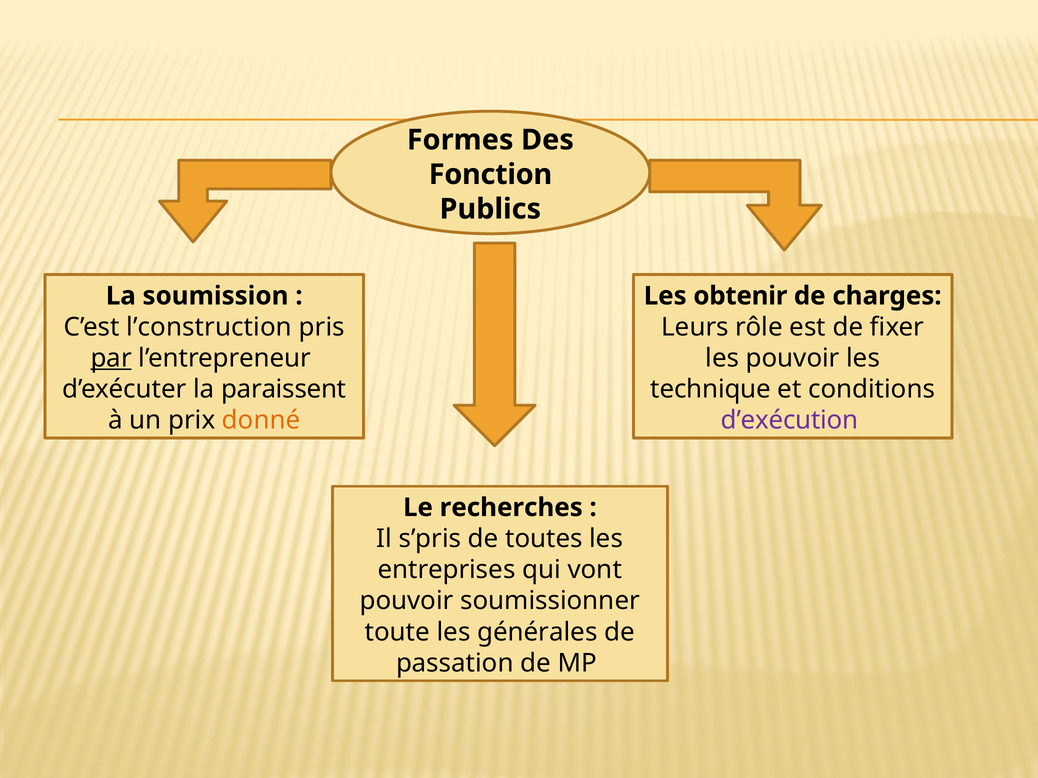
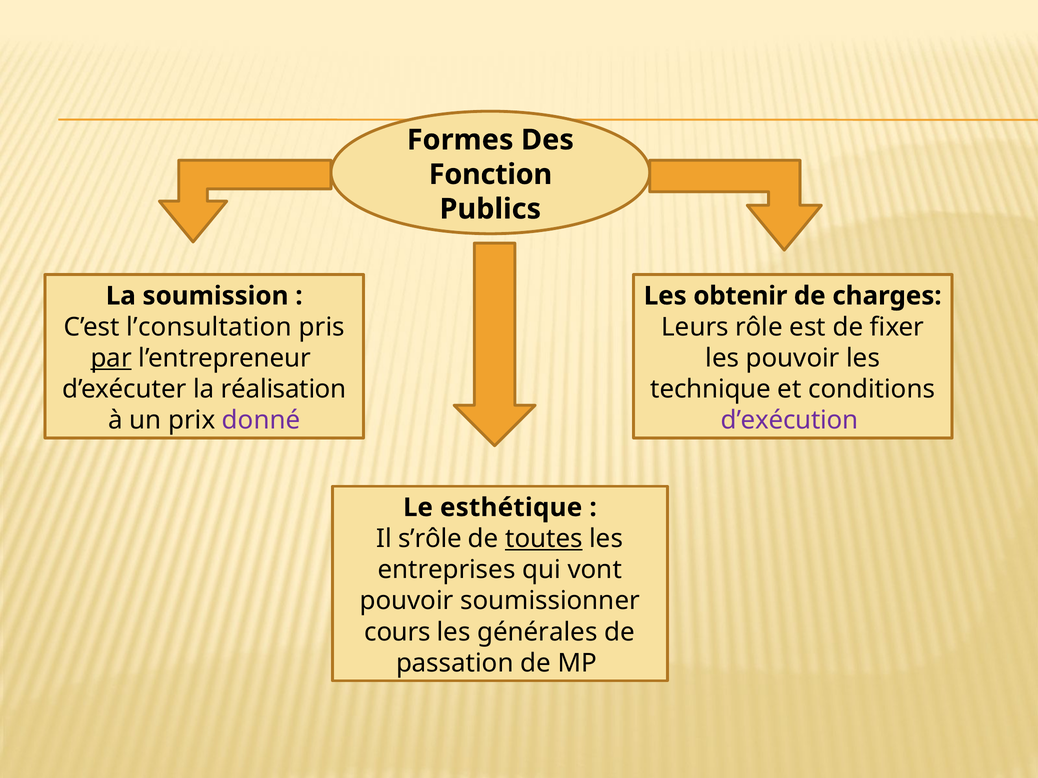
l’construction: l’construction -> l’consultation
paraissent: paraissent -> réalisation
donné colour: orange -> purple
recherches: recherches -> esthétique
s’pris: s’pris -> s’rôle
toutes underline: none -> present
toute: toute -> cours
